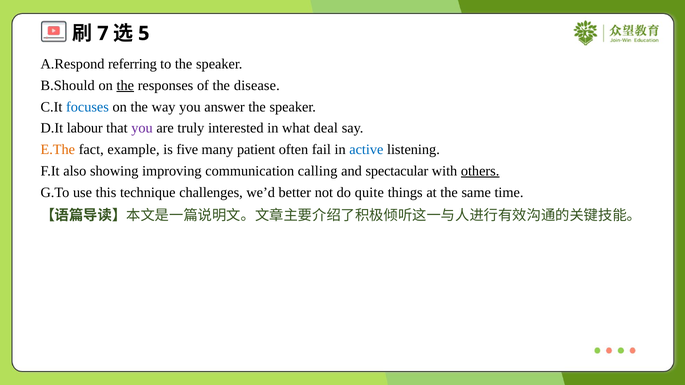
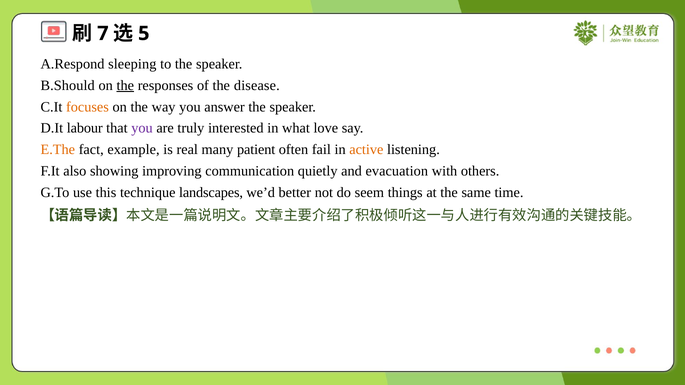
referring: referring -> sleeping
focuses colour: blue -> orange
deal: deal -> love
five: five -> real
active colour: blue -> orange
calling: calling -> quietly
spectacular: spectacular -> evacuation
others underline: present -> none
challenges: challenges -> landscapes
quite: quite -> seem
